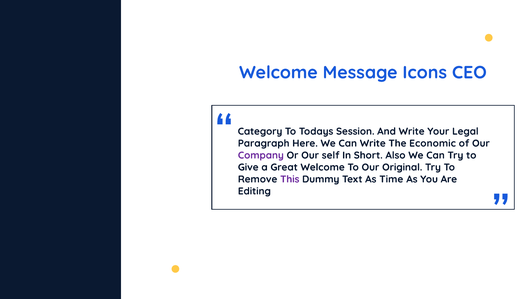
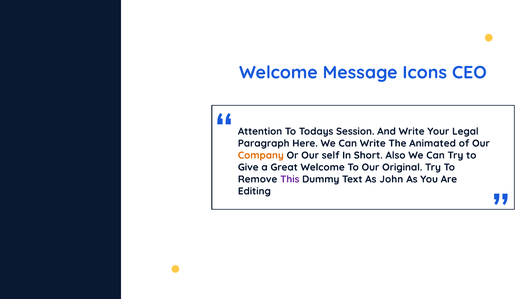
Category: Category -> Attention
Economic: Economic -> Animated
Company colour: purple -> orange
Time: Time -> John
